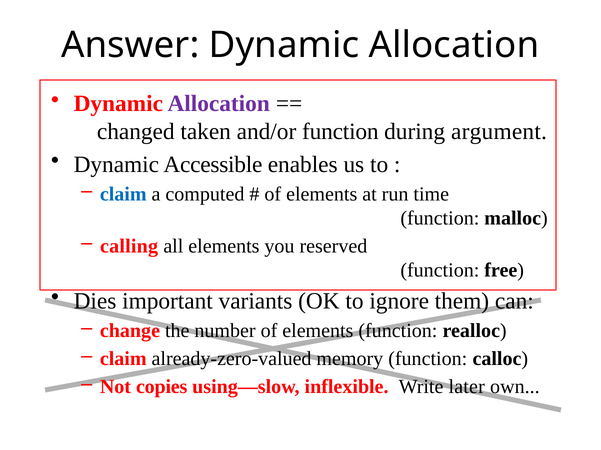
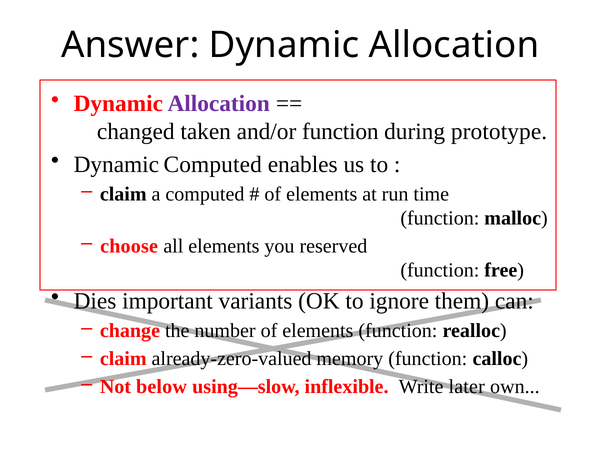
argument: argument -> prototype
Dynamic Accessible: Accessible -> Computed
claim at (123, 194) colour: blue -> black
calling: calling -> choose
copies: copies -> below
